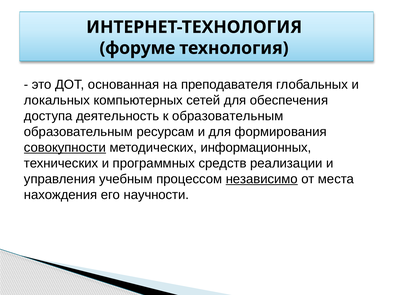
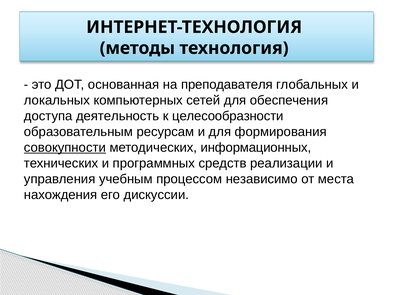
форуме: форуме -> методы
к образовательным: образовательным -> целесообразности
независимо underline: present -> none
научности: научности -> дискуссии
